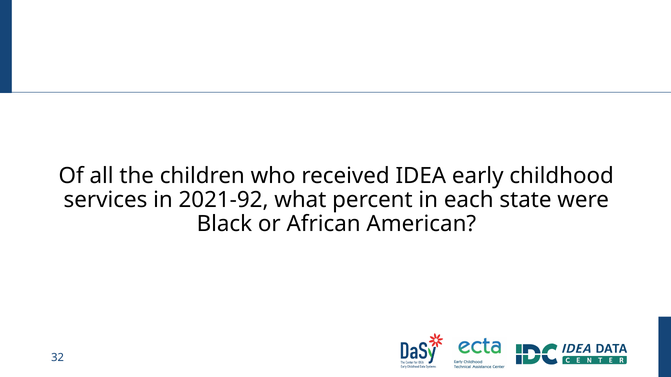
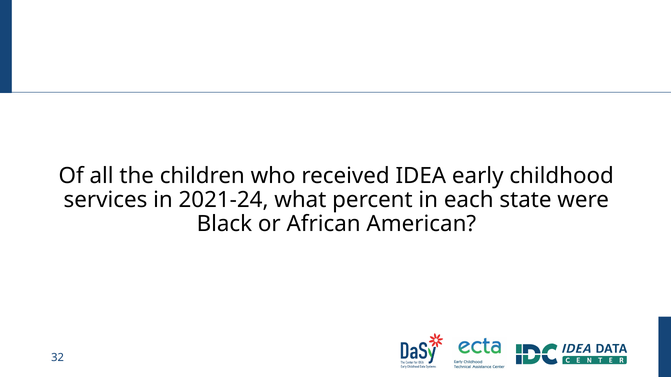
2021-92: 2021-92 -> 2021-24
